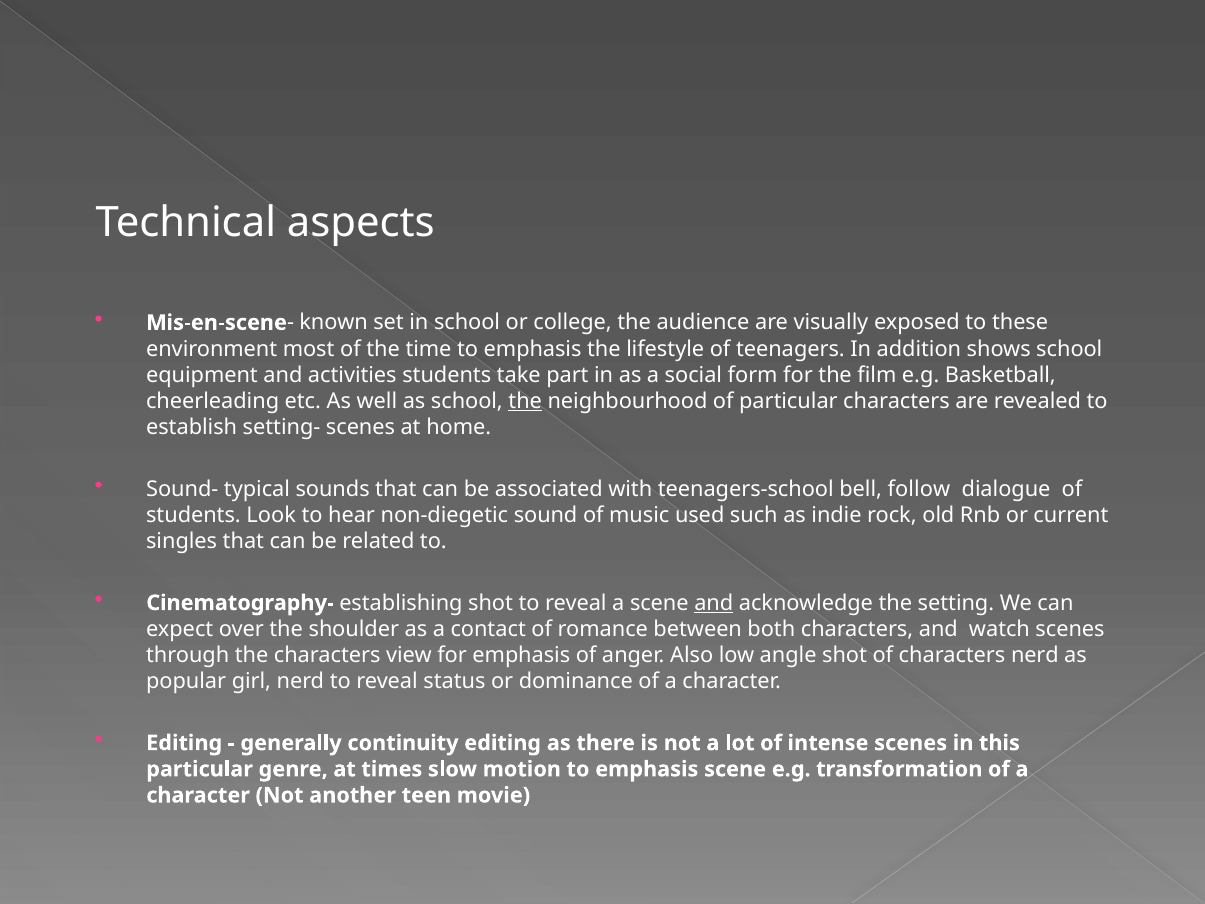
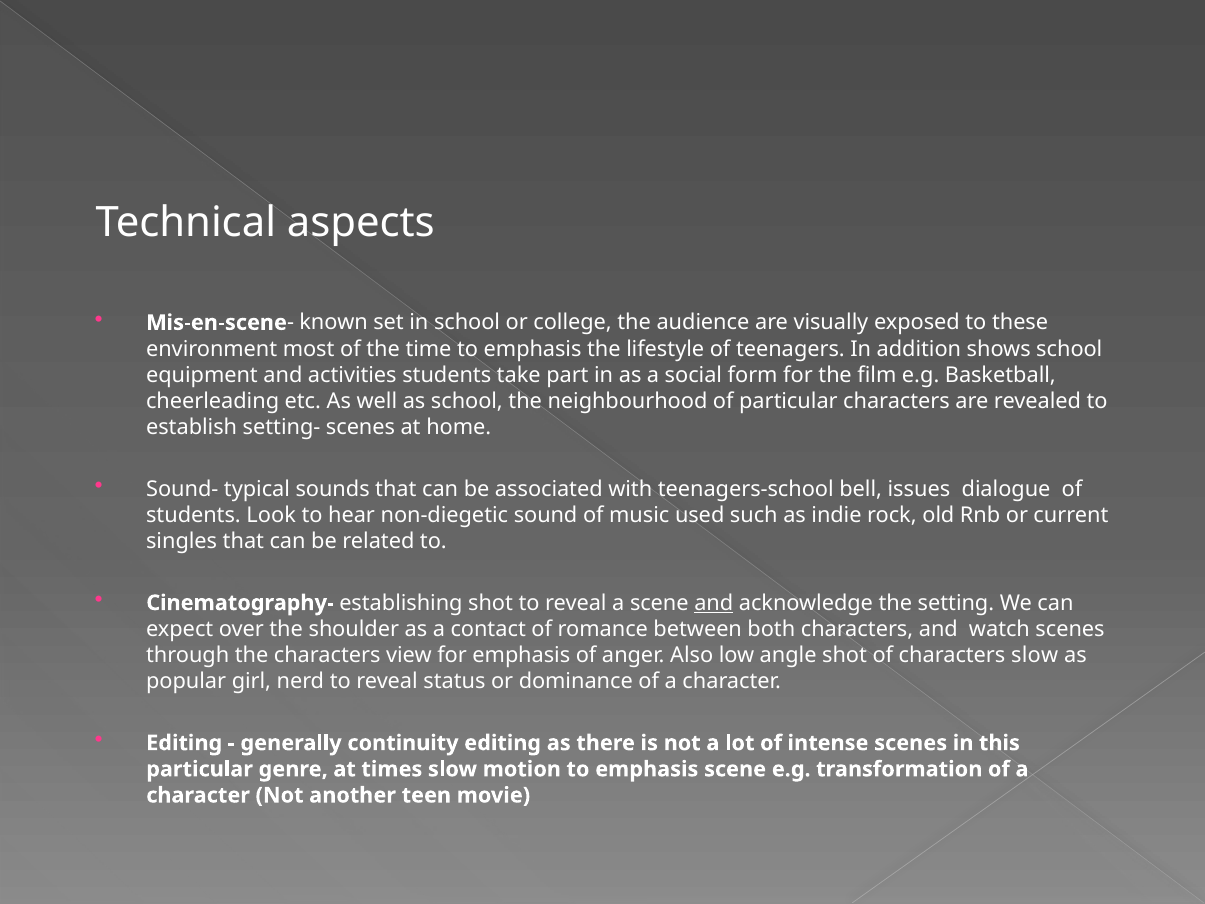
the at (525, 401) underline: present -> none
follow: follow -> issues
characters nerd: nerd -> slow
